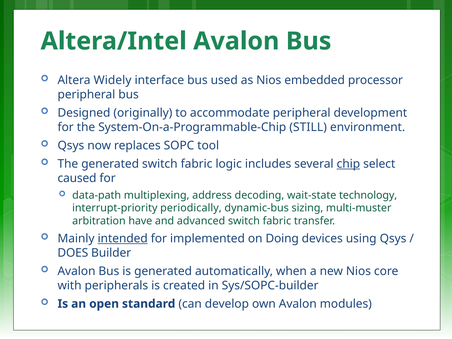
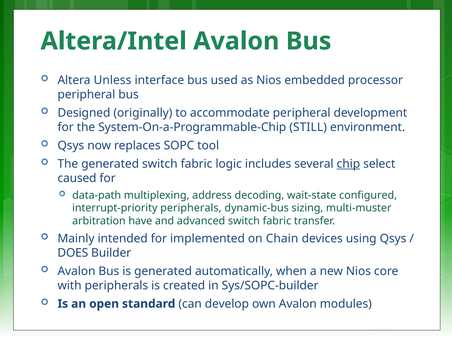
Widely: Widely -> Unless
technology: technology -> configured
interrupt-priority periodically: periodically -> peripherals
intended underline: present -> none
Doing: Doing -> Chain
